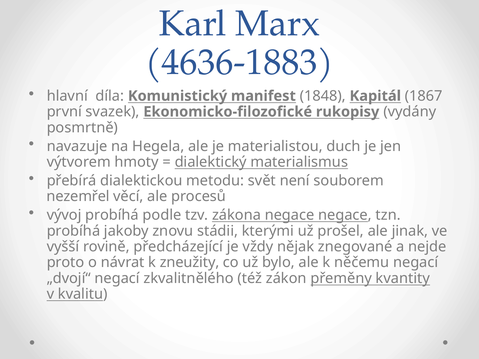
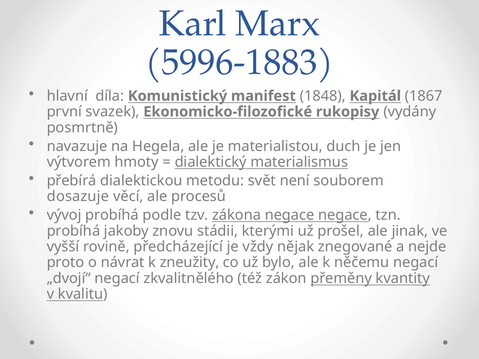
4636-1883: 4636-1883 -> 5996-1883
nezemřel: nezemřel -> dosazuje
